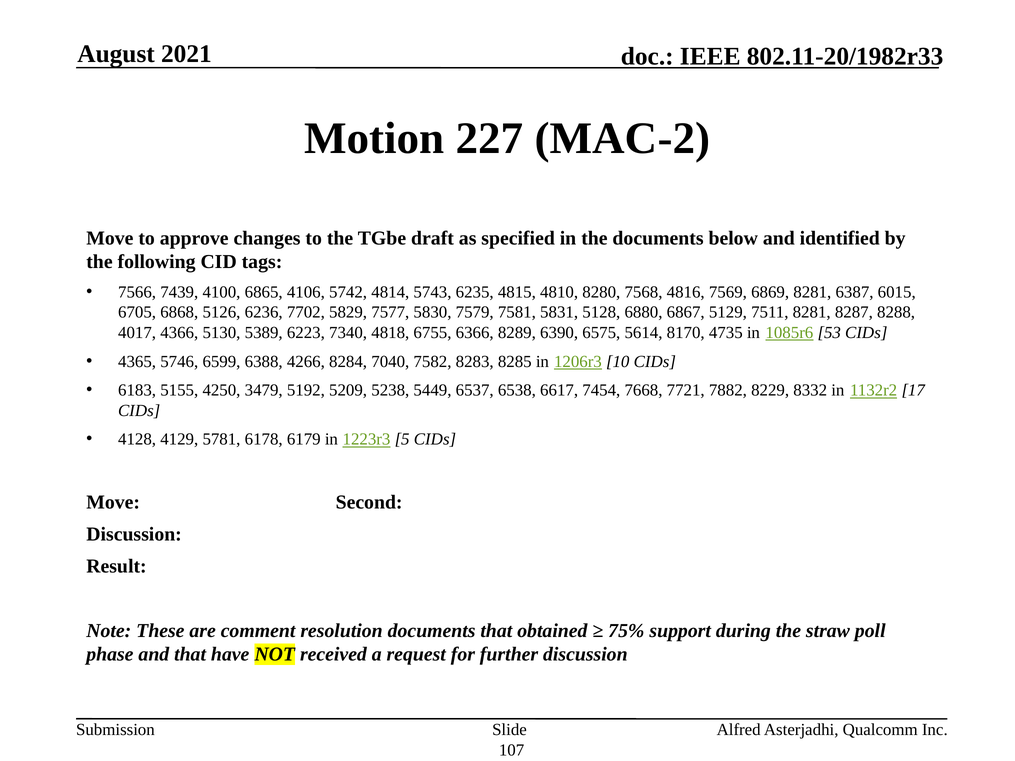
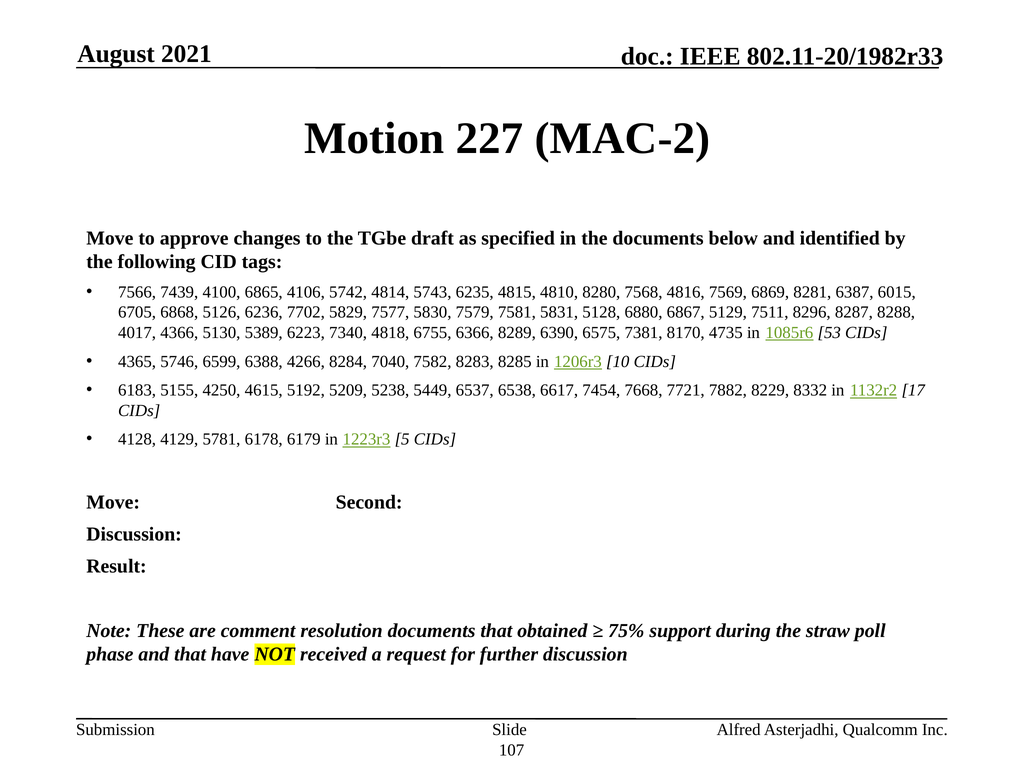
7511 8281: 8281 -> 8296
5614: 5614 -> 7381
3479: 3479 -> 4615
